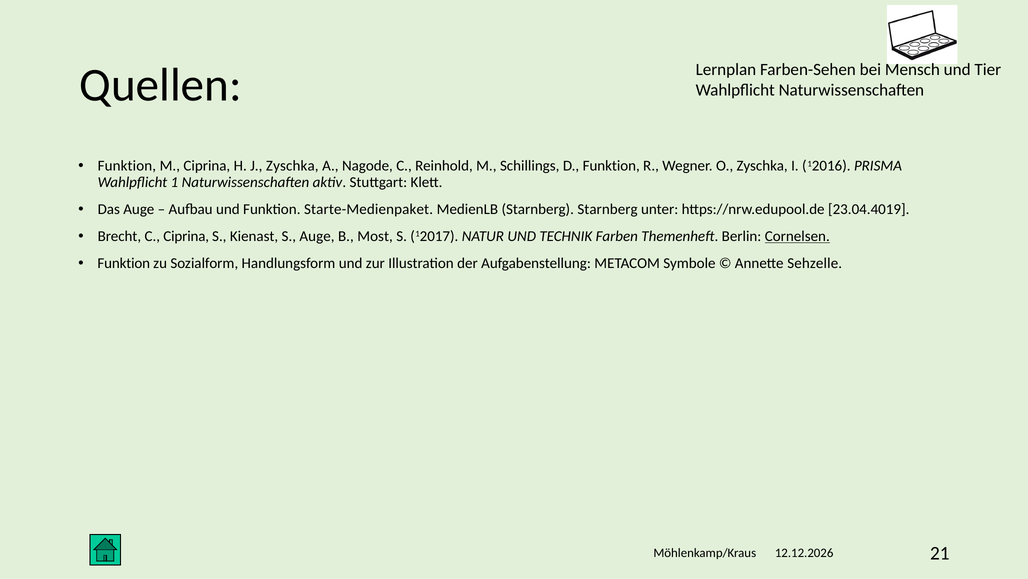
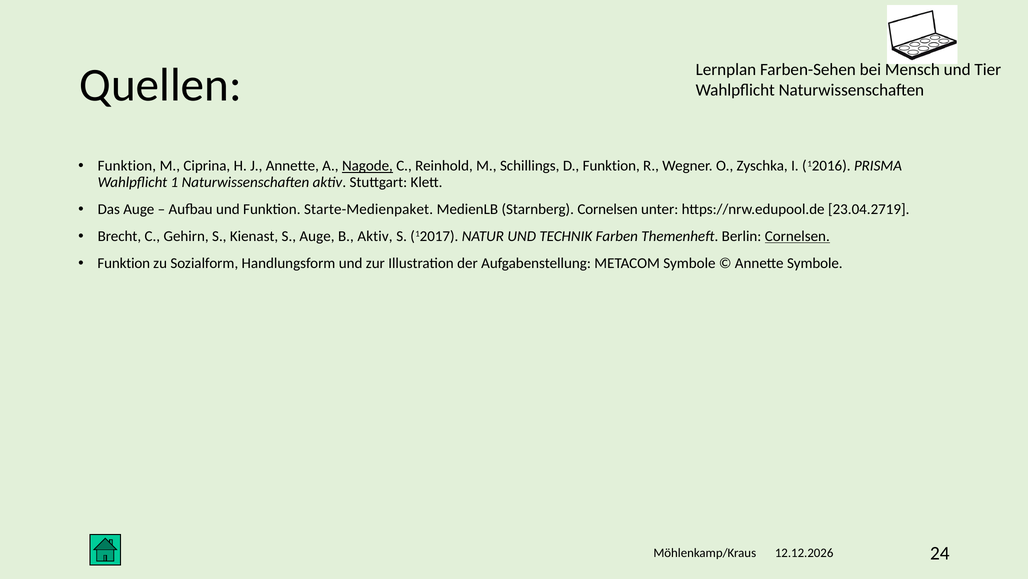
J Zyschka: Zyschka -> Annette
Nagode underline: none -> present
Starnberg Starnberg: Starnberg -> Cornelsen
23.04.4019: 23.04.4019 -> 23.04.2719
C Ciprina: Ciprina -> Gehirn
B Most: Most -> Aktiv
Annette Sehzelle: Sehzelle -> Symbole
21: 21 -> 24
